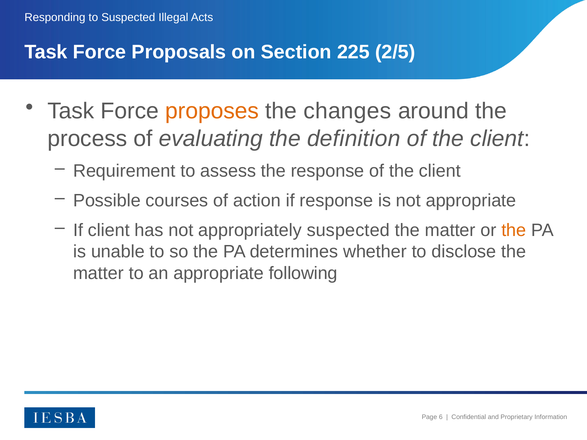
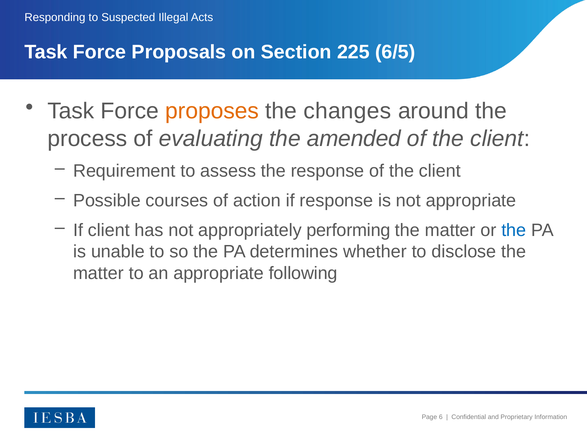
2/5: 2/5 -> 6/5
definition: definition -> amended
appropriately suspected: suspected -> performing
the at (514, 230) colour: orange -> blue
